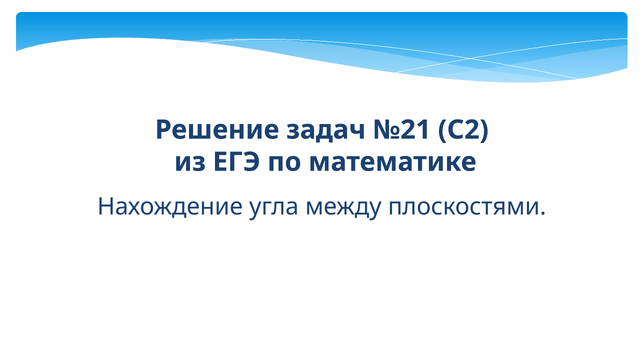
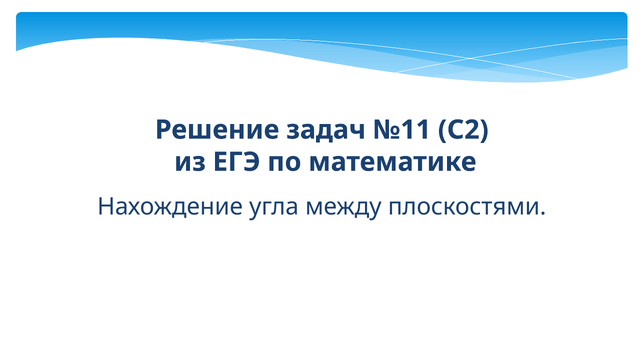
№21: №21 -> №11
